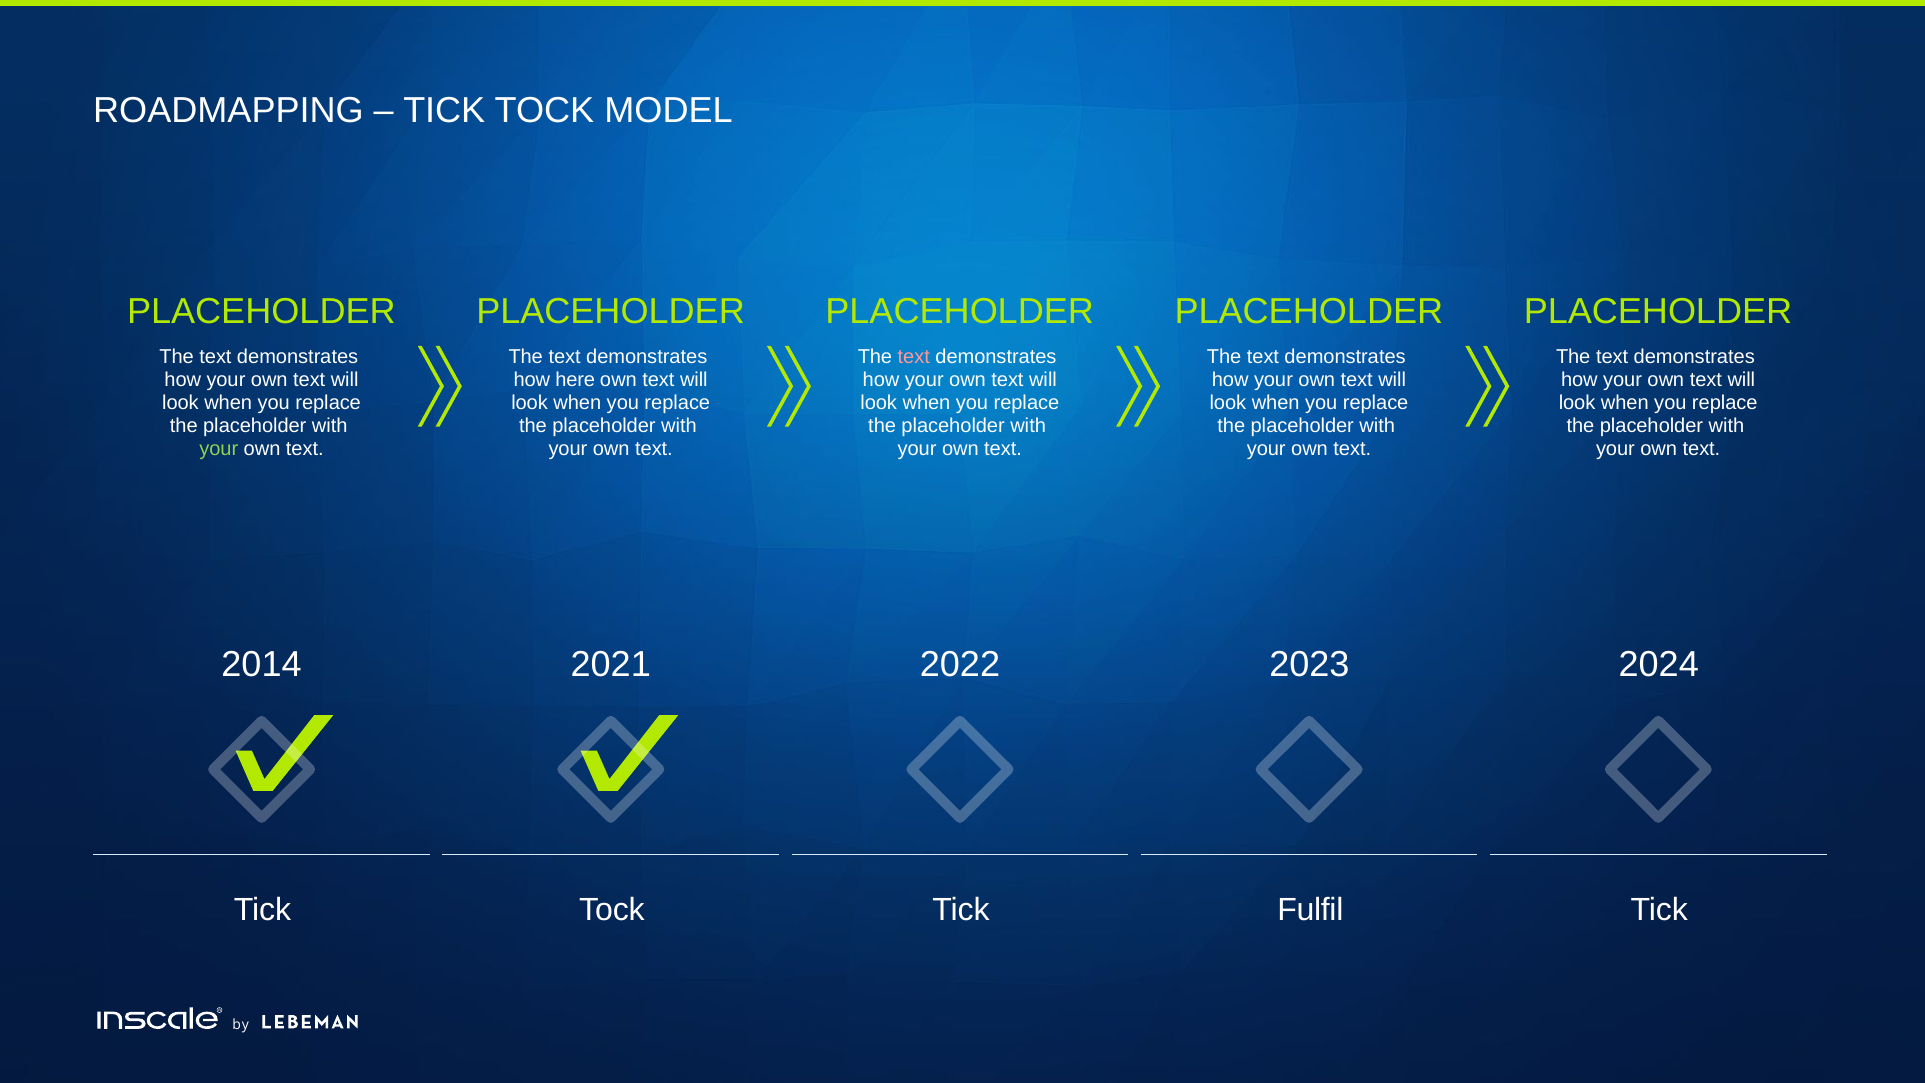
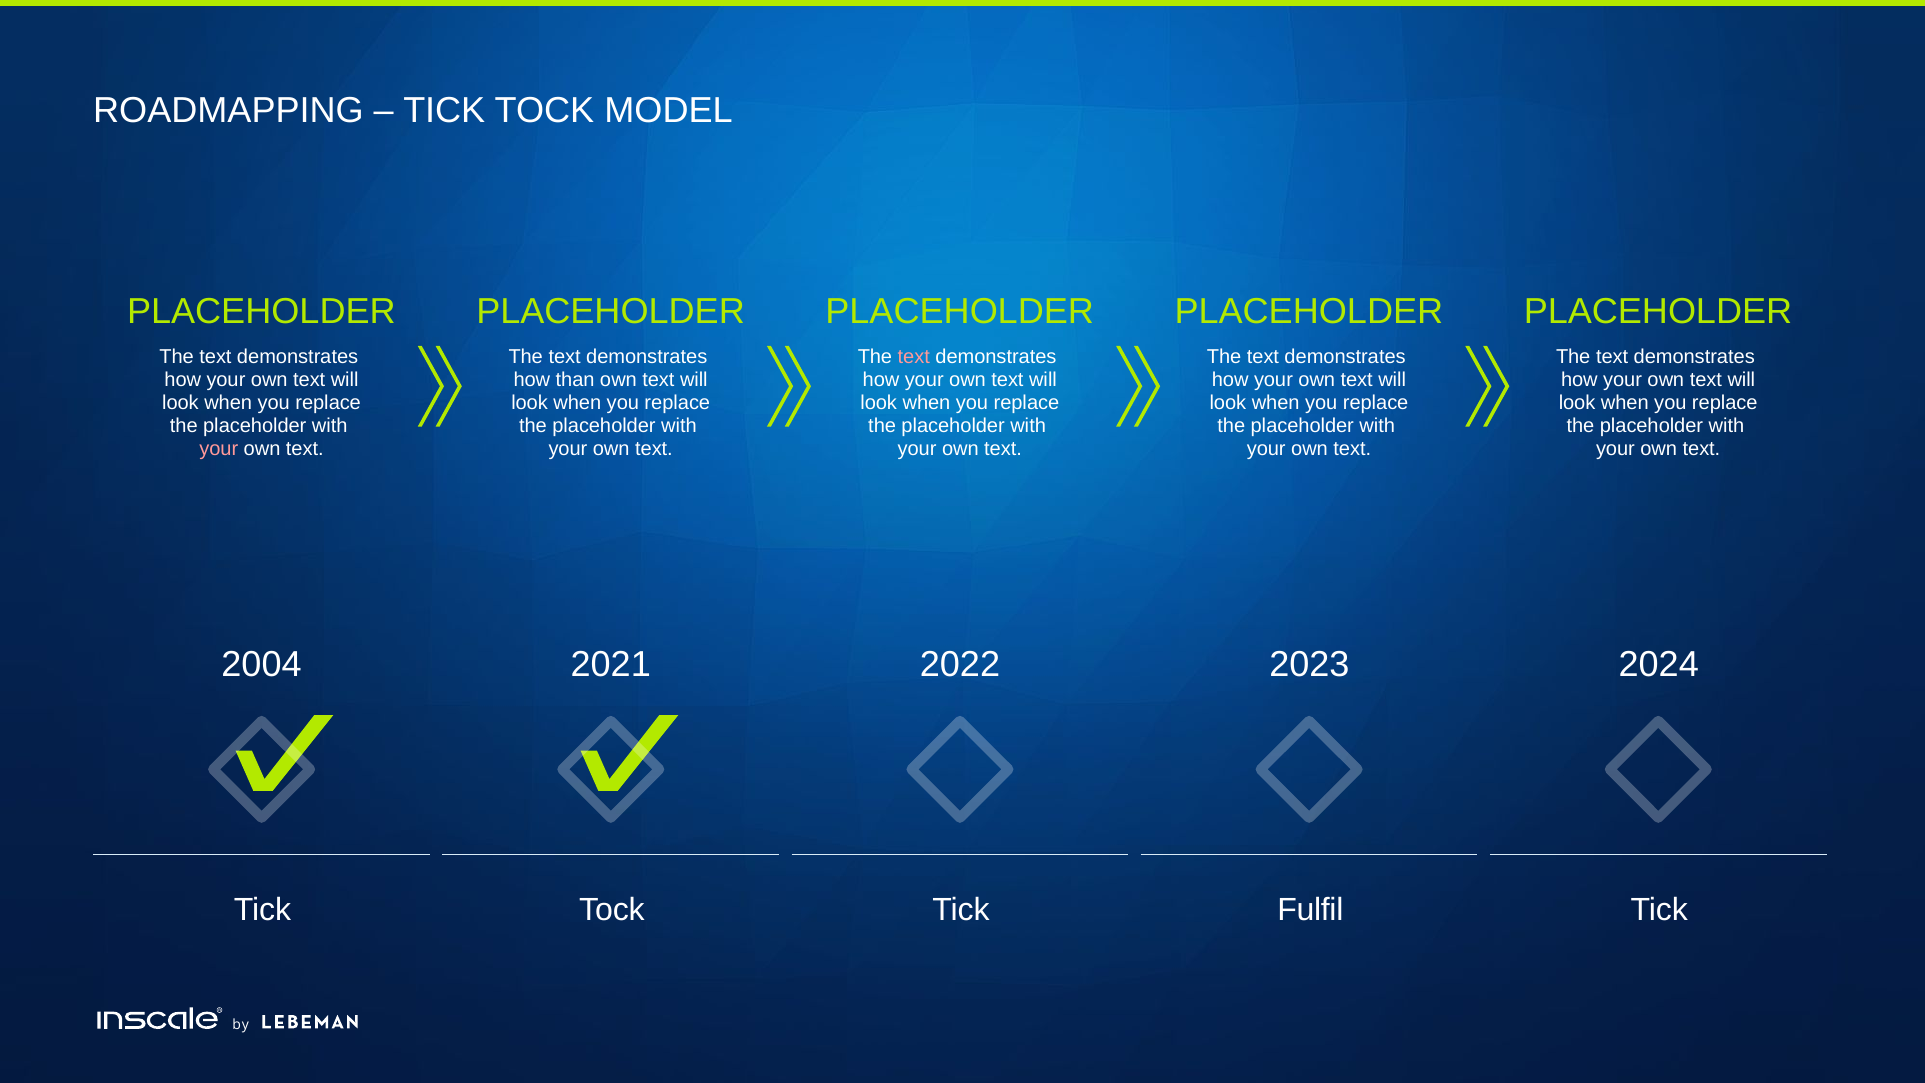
here: here -> than
your at (219, 449) colour: light green -> pink
2014: 2014 -> 2004
